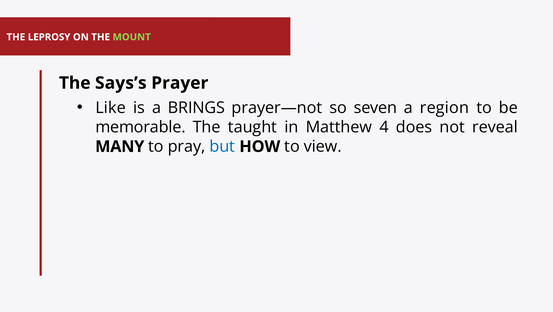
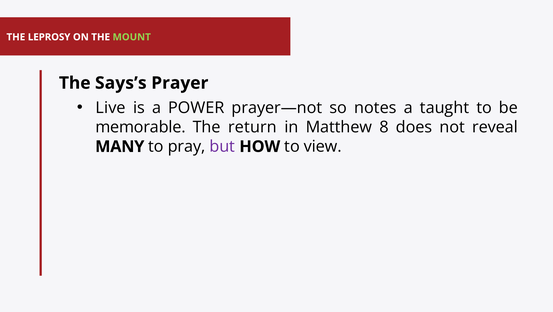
Like: Like -> Live
BRINGS: BRINGS -> POWER
seven: seven -> notes
region: region -> taught
taught: taught -> return
4: 4 -> 8
but colour: blue -> purple
